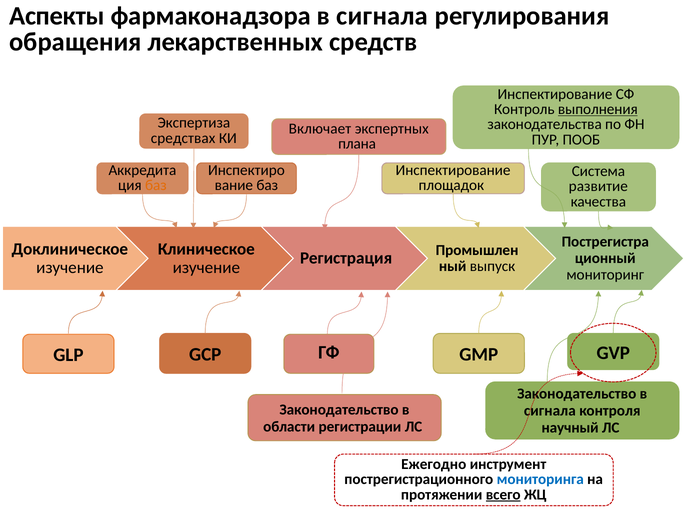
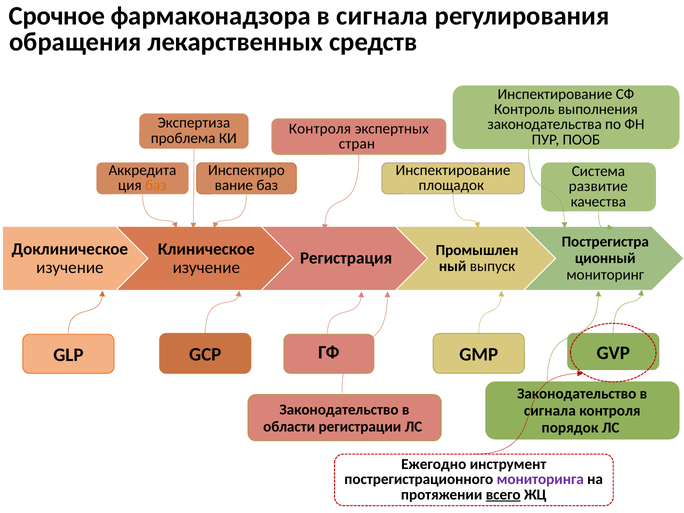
Аспекты: Аспекты -> Срочное
выполнения underline: present -> none
Включает at (320, 129): Включает -> Контроля
средствах: средствах -> проблема
плана: плана -> стран
научный: научный -> порядок
мониторинга colour: blue -> purple
